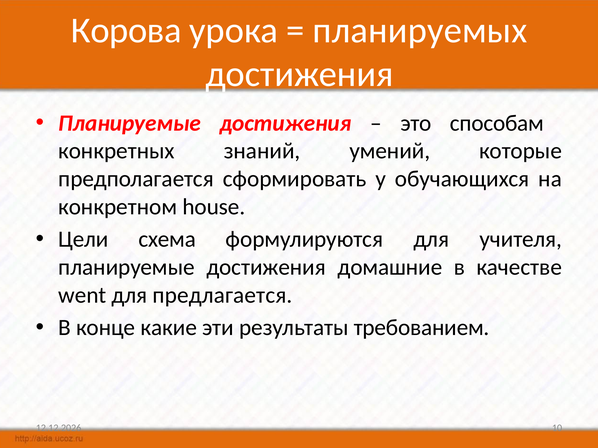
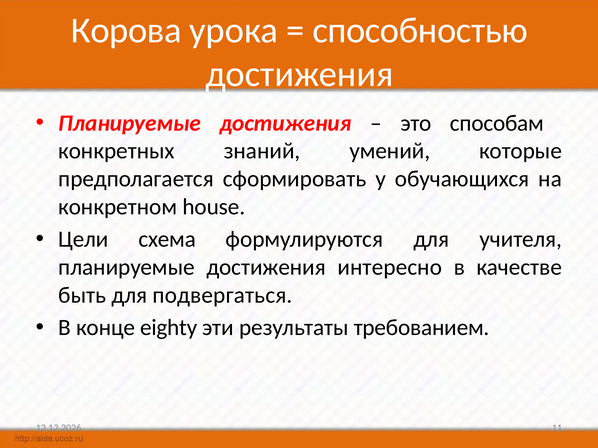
планируемых: планируемых -> способностью
домашние: домашние -> интересно
went: went -> быть
предлагается: предлагается -> подвергаться
какие: какие -> eighty
10: 10 -> 11
